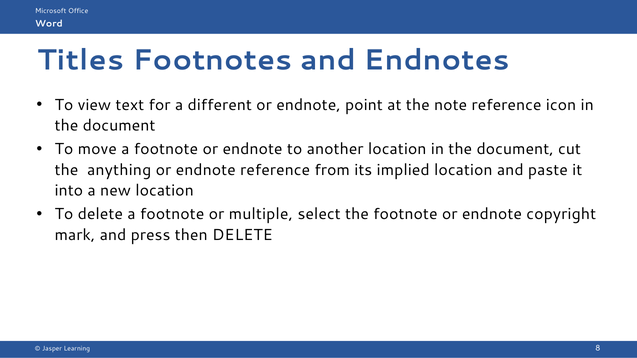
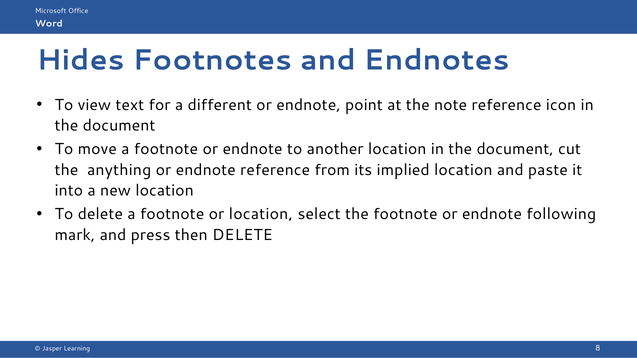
Titles: Titles -> Hides
or multiple: multiple -> location
copyright: copyright -> following
